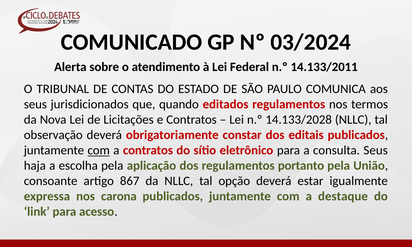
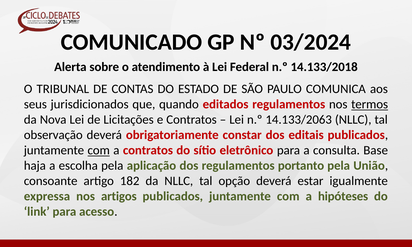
14.133/2011: 14.133/2011 -> 14.133/2018
termos underline: none -> present
14.133/2028: 14.133/2028 -> 14.133/2063
consulta Seus: Seus -> Base
867: 867 -> 182
carona: carona -> artigos
destaque: destaque -> hipóteses
